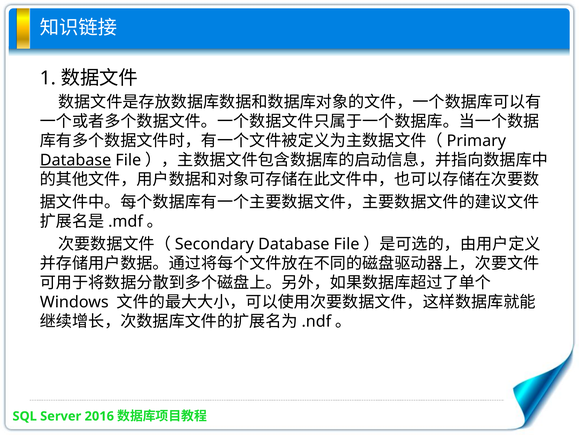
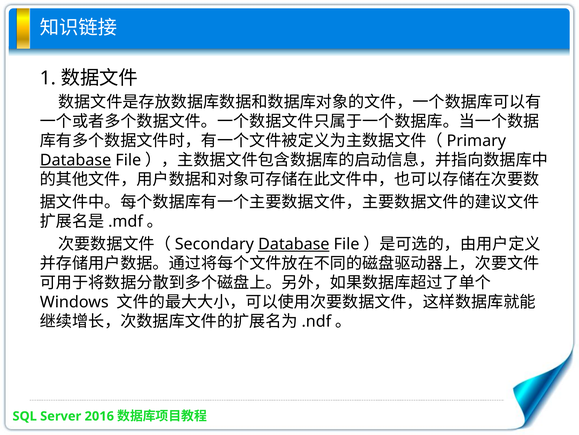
Database at (294, 244) underline: none -> present
